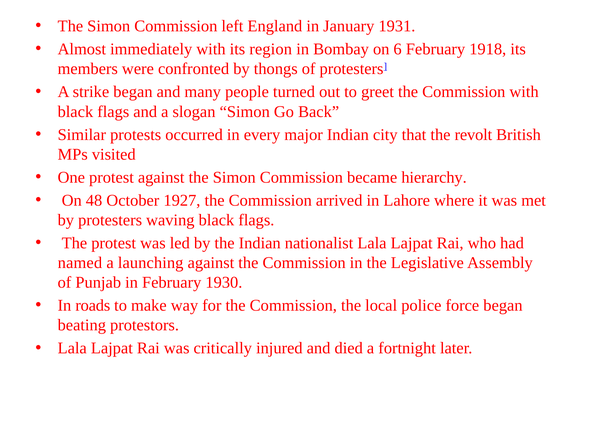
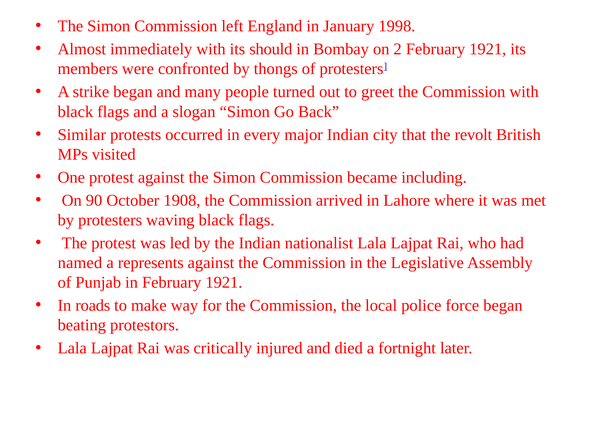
1931: 1931 -> 1998
region: region -> should
6: 6 -> 2
1918 at (488, 49): 1918 -> 1921
hierarchy: hierarchy -> including
48: 48 -> 90
1927: 1927 -> 1908
launching: launching -> represents
in February 1930: 1930 -> 1921
